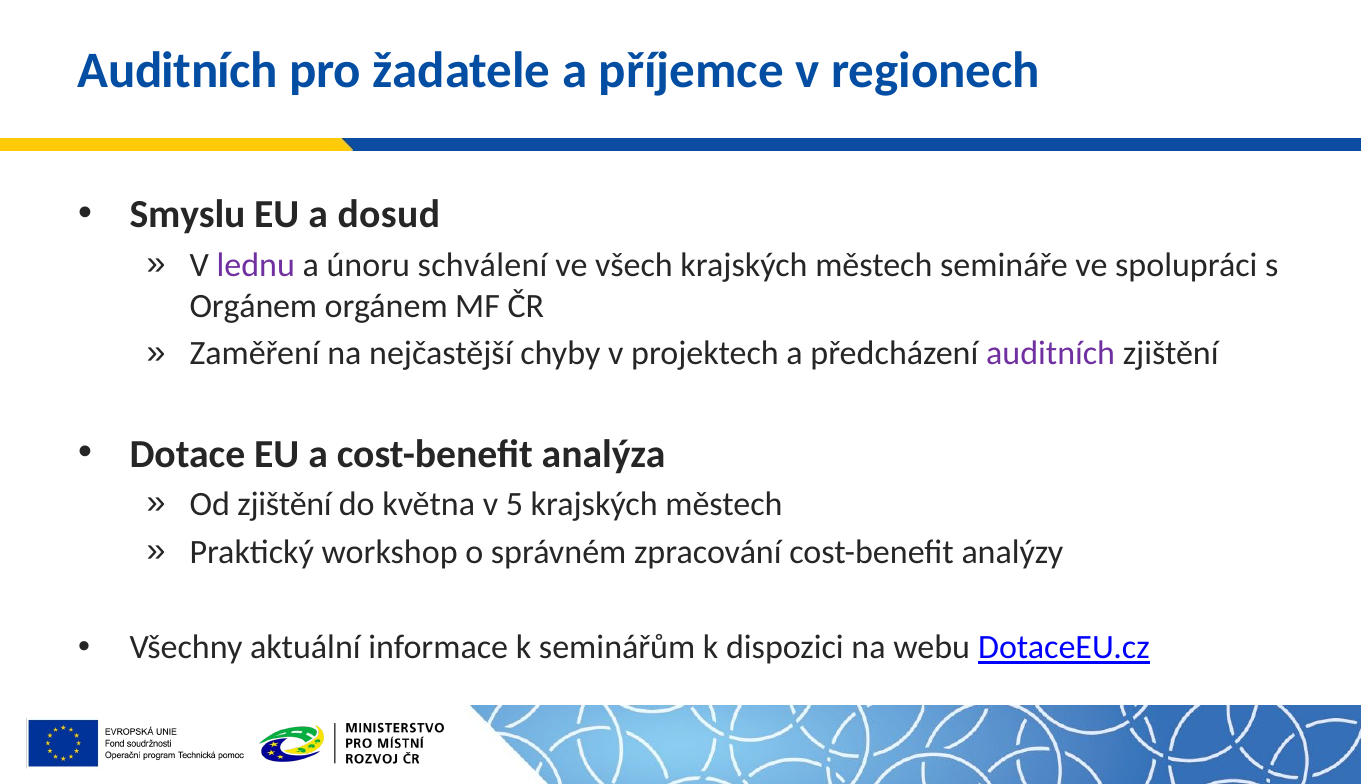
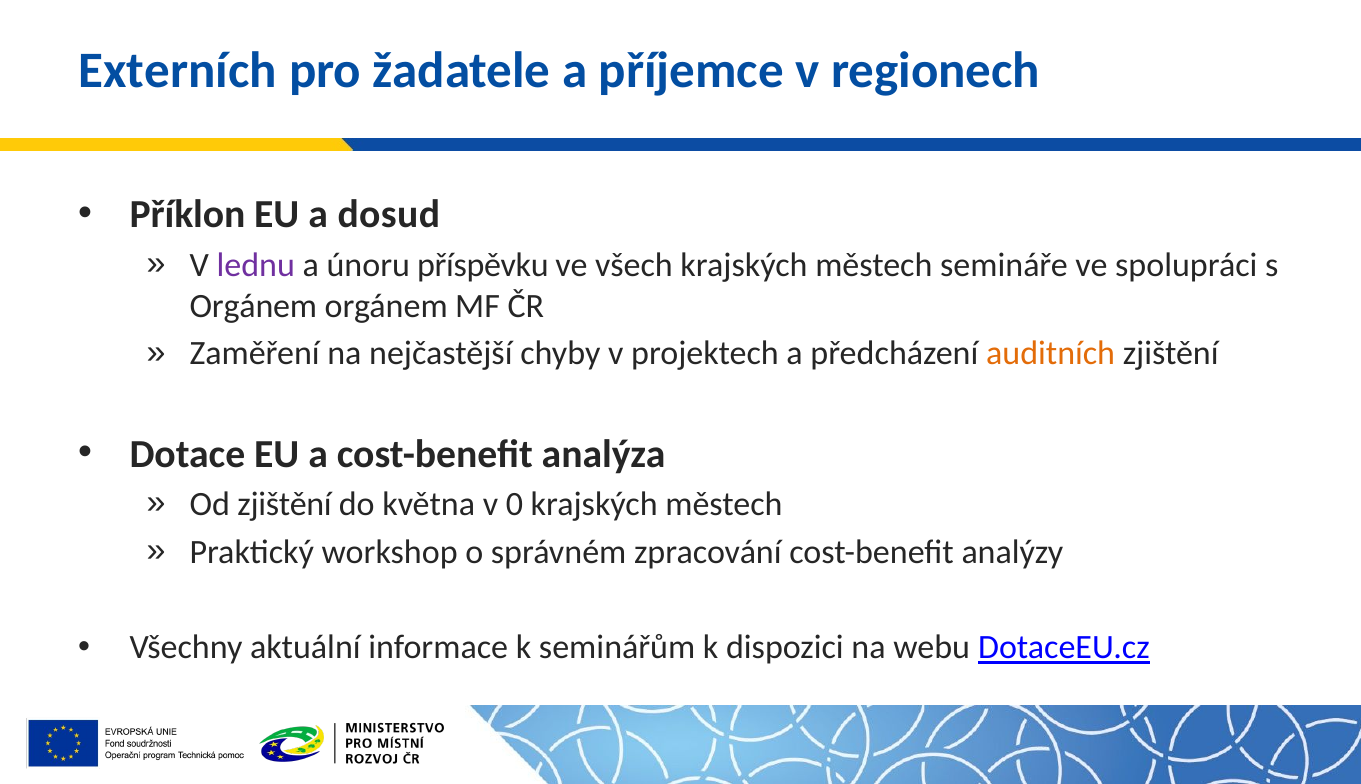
Auditních at (178, 71): Auditních -> Externích
Smyslu: Smyslu -> Příklon
schválení: schválení -> příspěvku
auditních at (1051, 354) colour: purple -> orange
5: 5 -> 0
